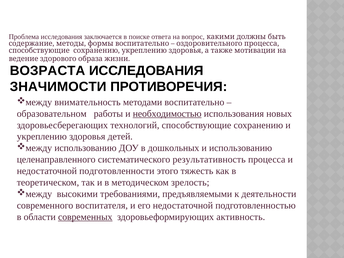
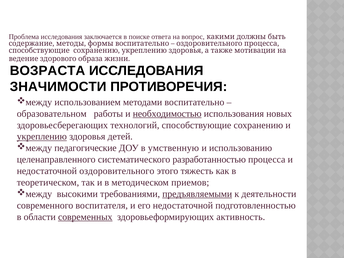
внимательность: внимательность -> использованием
укреплению at (42, 137) underline: none -> present
использованию at (85, 148): использованию -> педагогические
дошкольных: дошкольных -> умственную
результативность: результативность -> разработанностью
недостаточной подготовленности: подготовленности -> оздоровительного
зрелость: зрелость -> приемов
предъявляемыми underline: none -> present
